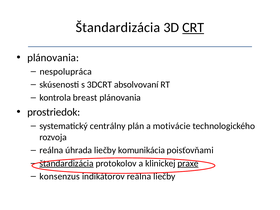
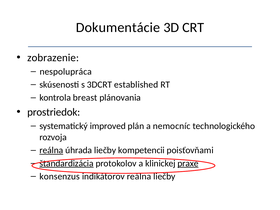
Štandardizácia at (118, 28): Štandardizácia -> Dokumentácie
CRT underline: present -> none
plánovania at (53, 58): plánovania -> zobrazenie
absolvovaní: absolvovaní -> established
centrálny: centrálny -> improved
motivácie: motivácie -> nemocníc
reálna at (51, 150) underline: none -> present
komunikácia: komunikácia -> kompetencii
